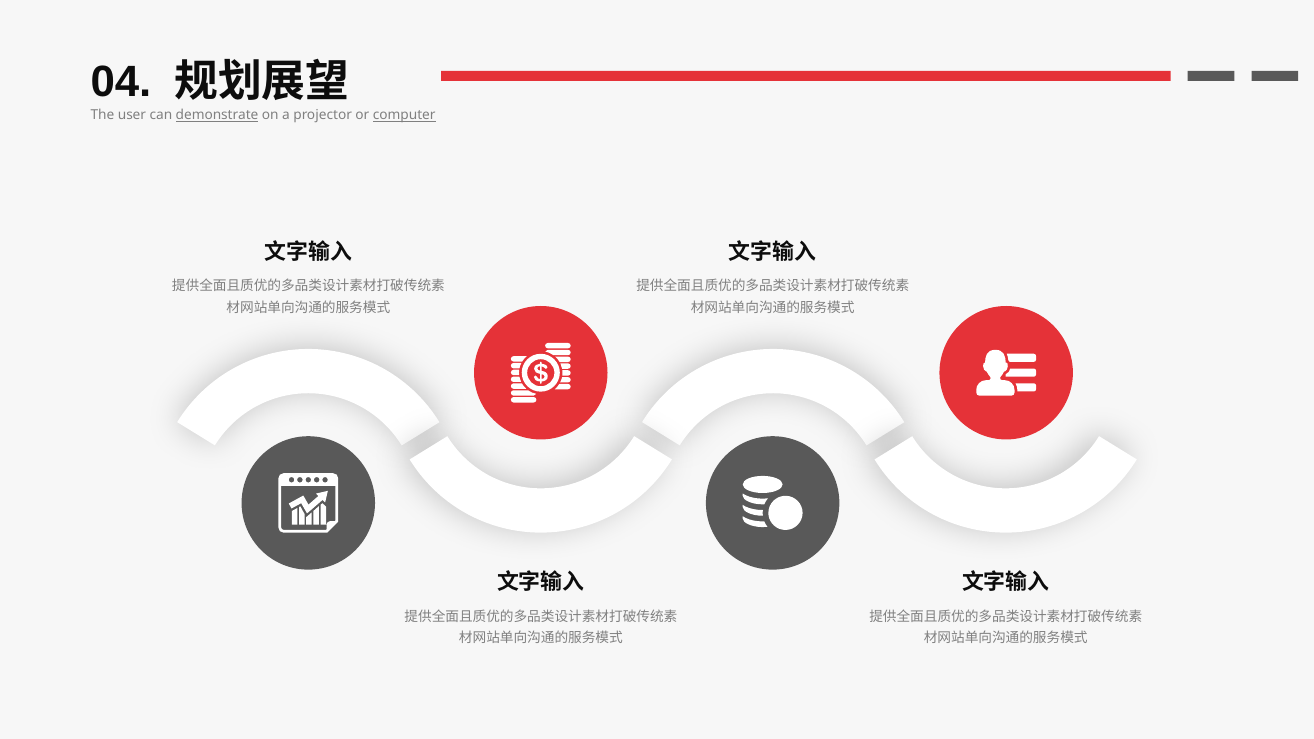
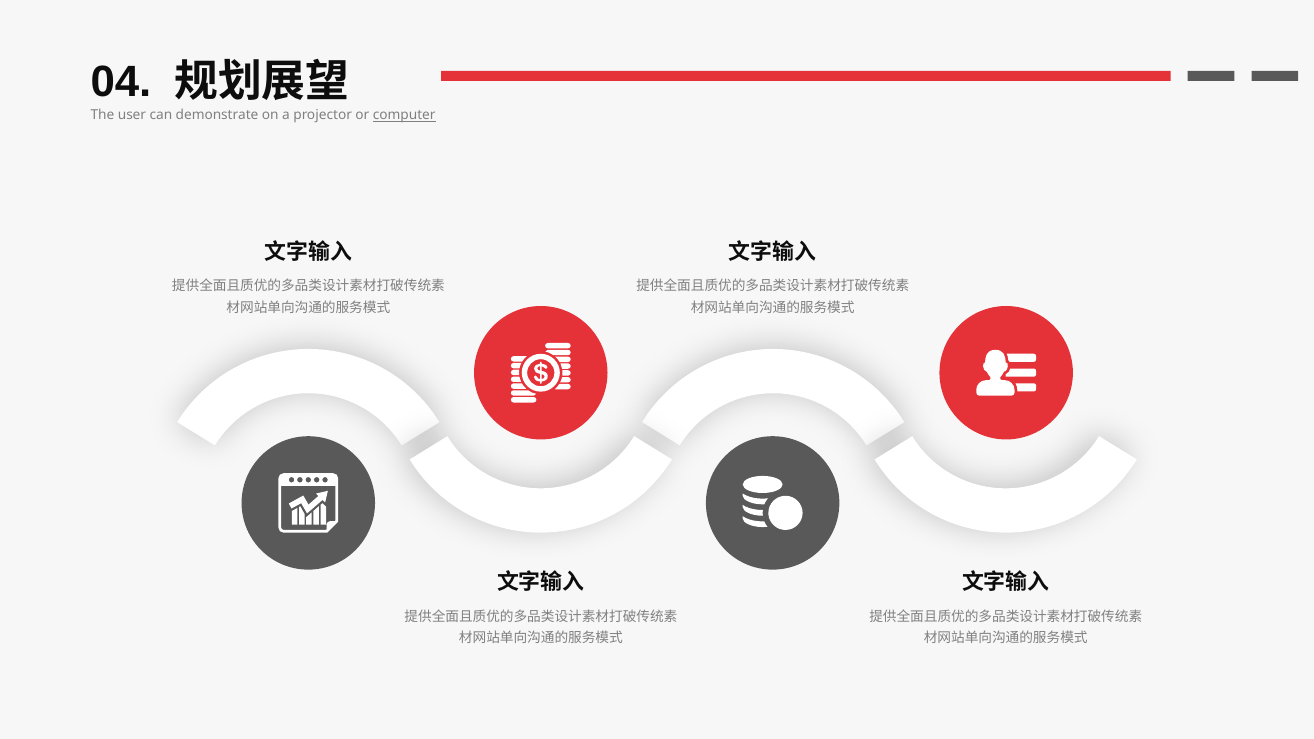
demonstrate underline: present -> none
